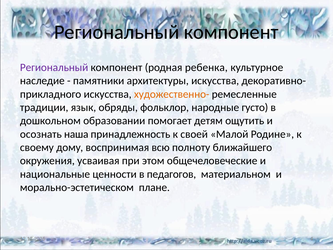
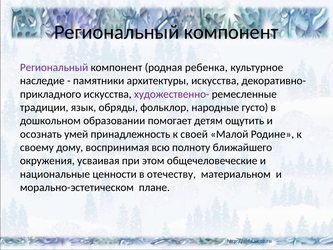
художественно- colour: orange -> purple
наша: наша -> умей
педагогов: педагогов -> отечеству
